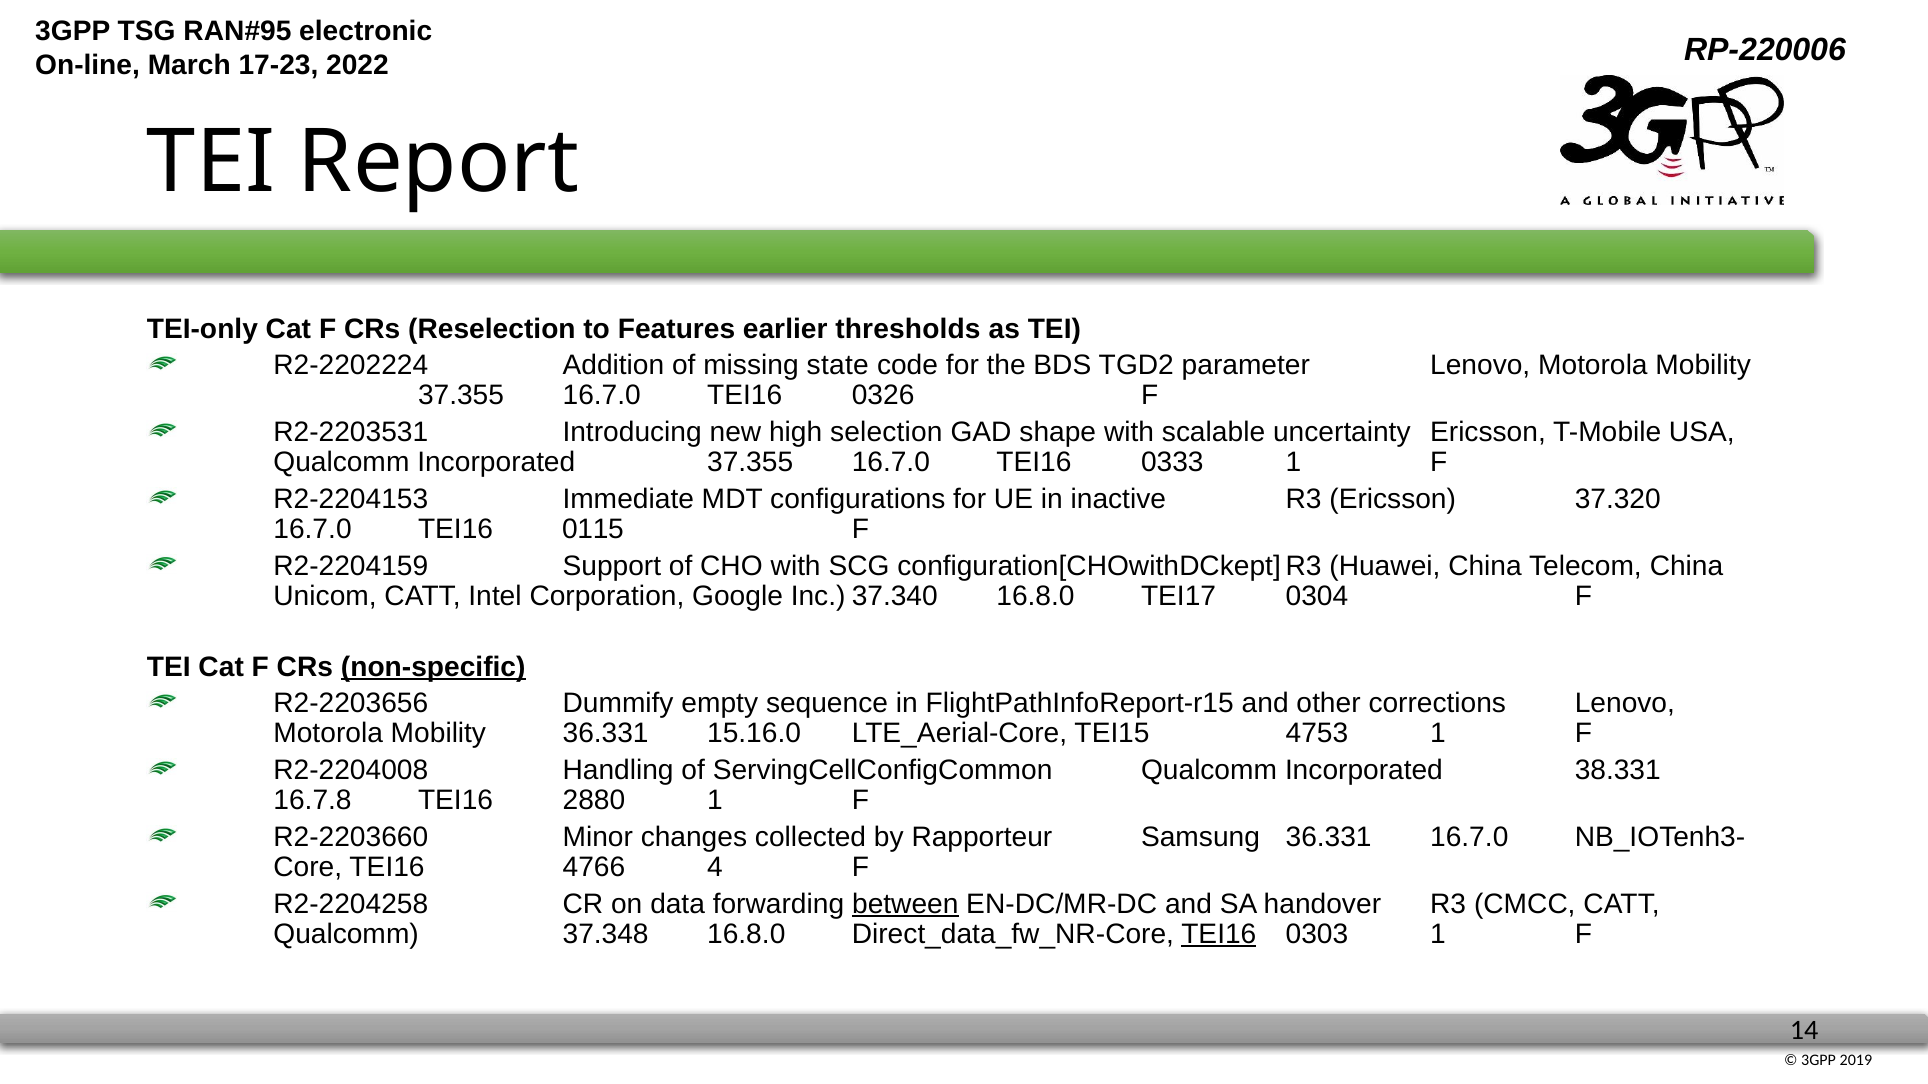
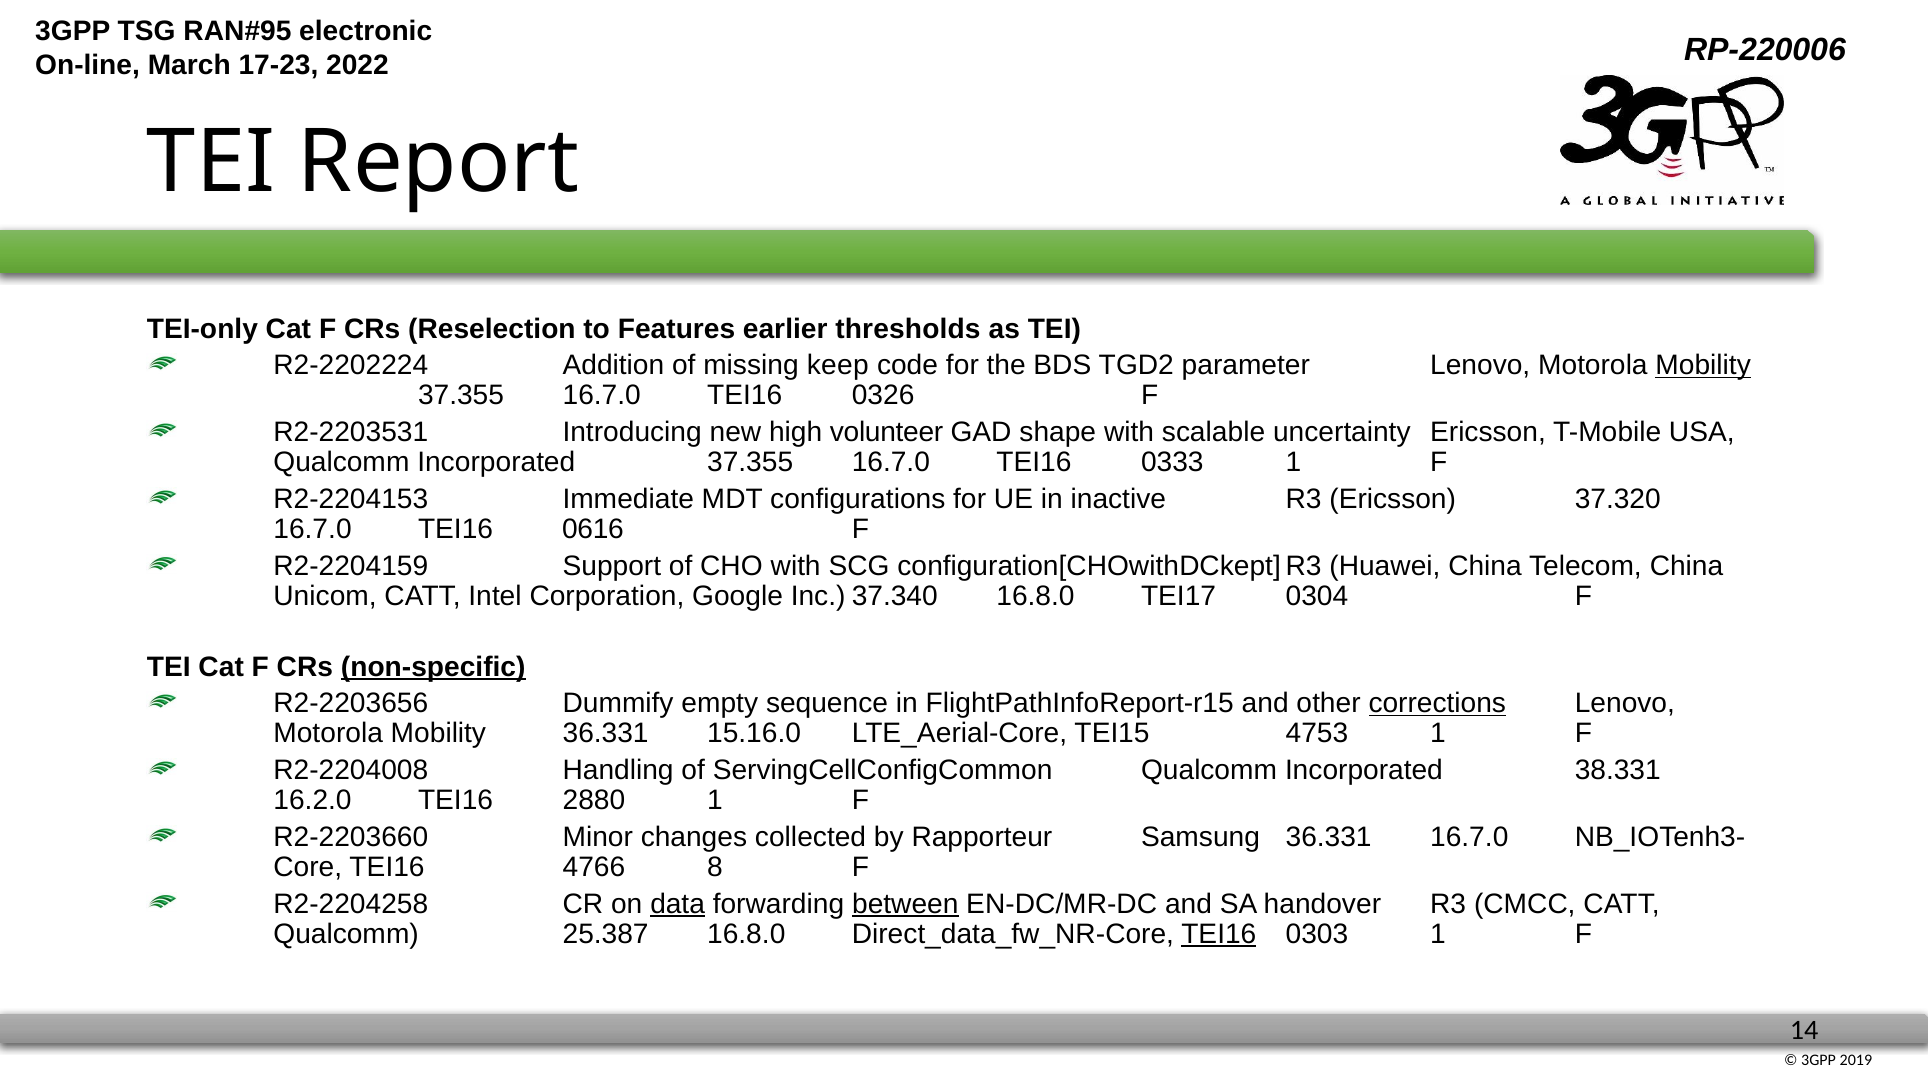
state: state -> keep
Mobility at (1703, 365) underline: none -> present
selection: selection -> volunteer
0115: 0115 -> 0616
corrections underline: none -> present
16.7.8: 16.7.8 -> 16.2.0
4: 4 -> 8
data underline: none -> present
37.348: 37.348 -> 25.387
